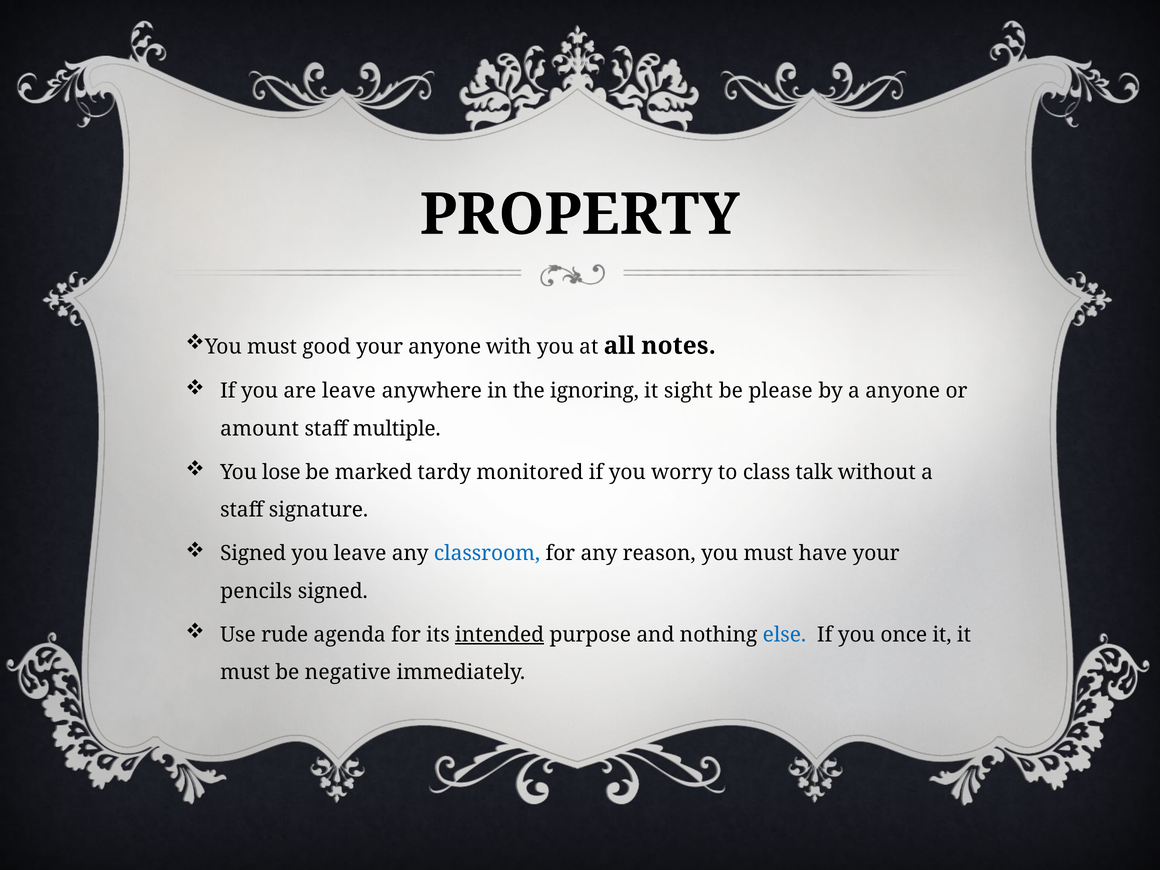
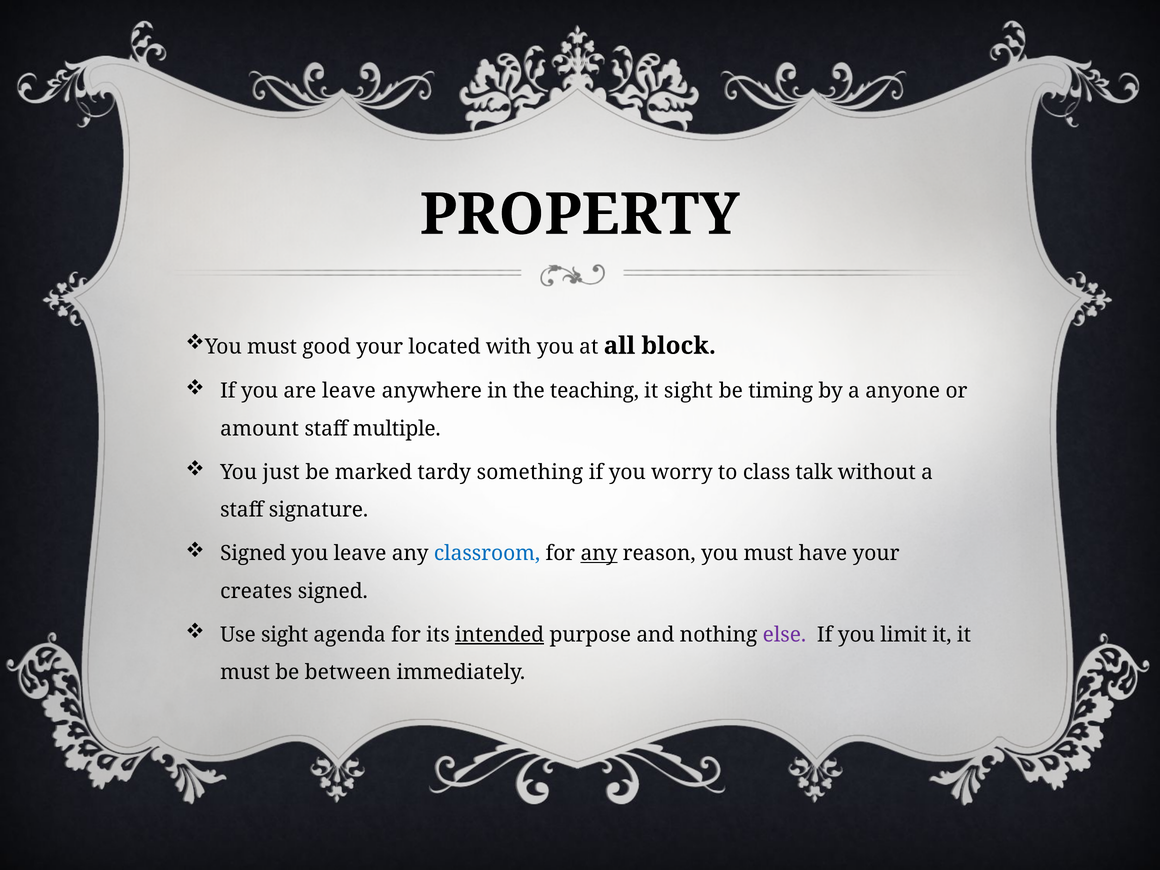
your anyone: anyone -> located
notes: notes -> block
ignoring: ignoring -> teaching
please: please -> timing
lose: lose -> just
monitored: monitored -> something
any at (599, 553) underline: none -> present
pencils: pencils -> creates
Use rude: rude -> sight
else colour: blue -> purple
once: once -> limit
negative: negative -> between
